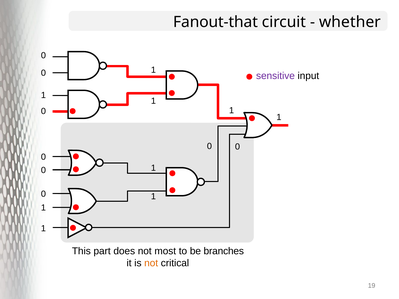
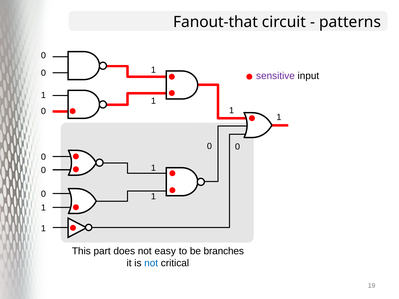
whether: whether -> patterns
most: most -> easy
not at (151, 263) colour: orange -> blue
